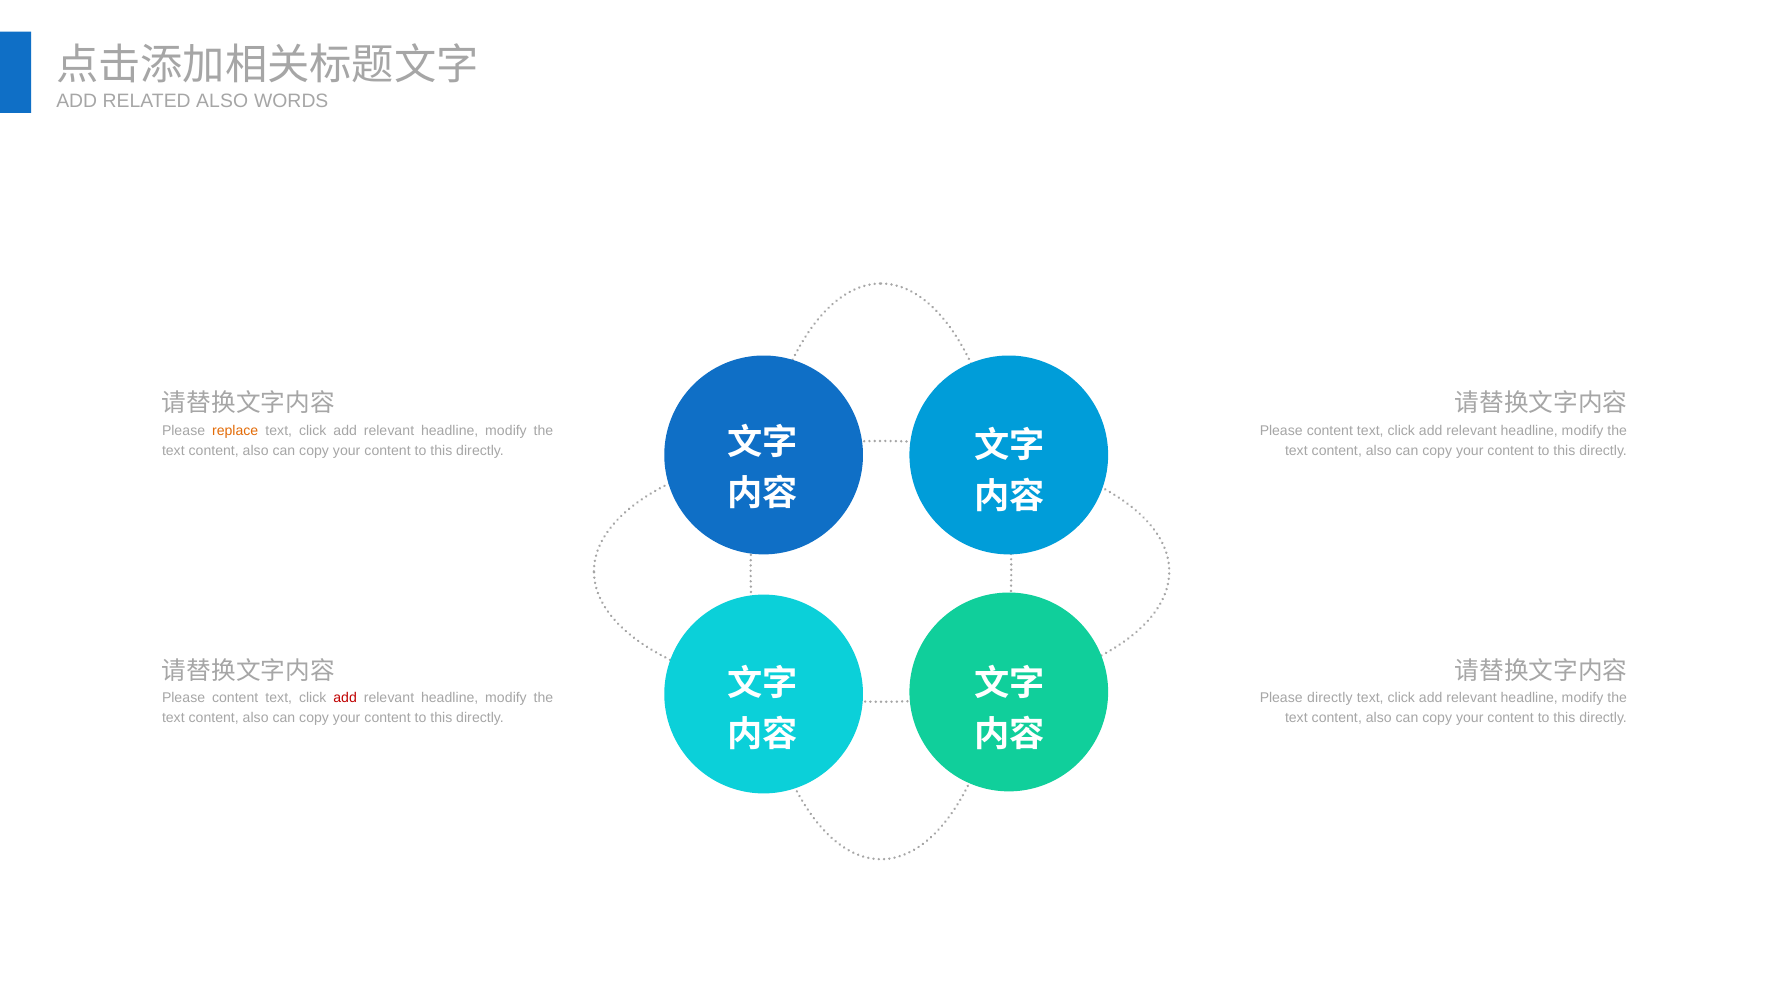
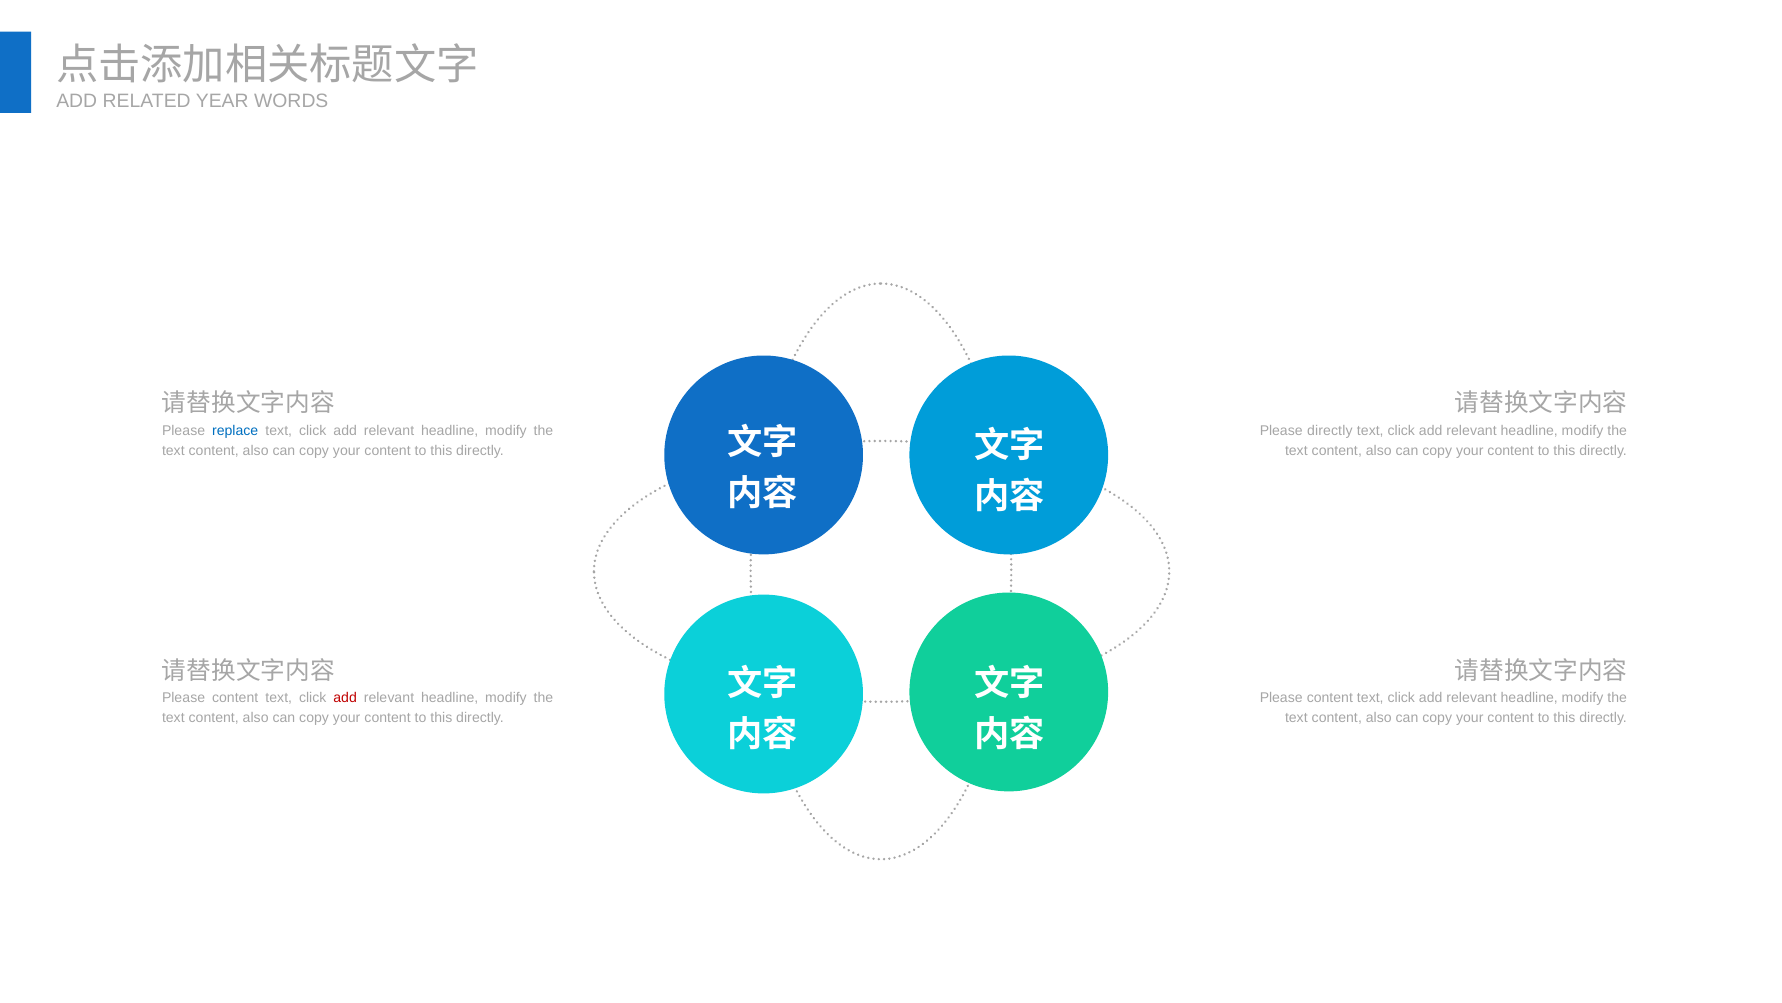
RELATED ALSO: ALSO -> YEAR
replace colour: orange -> blue
content at (1330, 430): content -> directly
directly at (1330, 698): directly -> content
